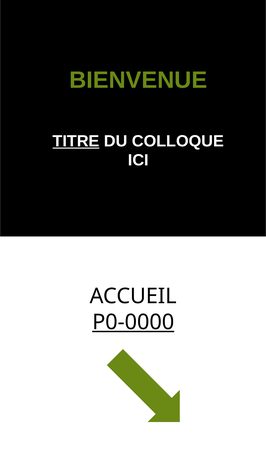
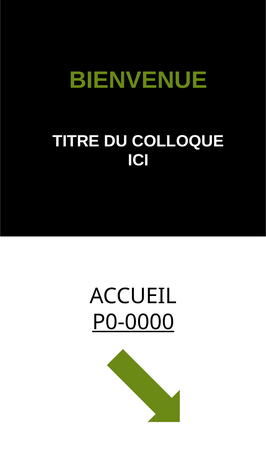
TITRE underline: present -> none
